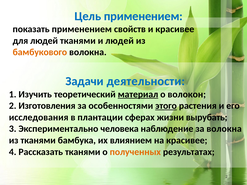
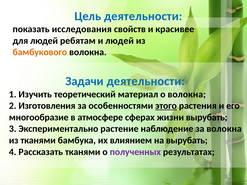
Цель применением: применением -> деятельности
показать применением: применением -> исследования
людей тканями: тканями -> ребятам
материал underline: present -> none
о волокон: волокон -> волокна
исследования: исследования -> многообразие
плантации: плантации -> атмосфере
человека: человека -> растение
на красивее: красивее -> вырубать
полученных colour: orange -> purple
